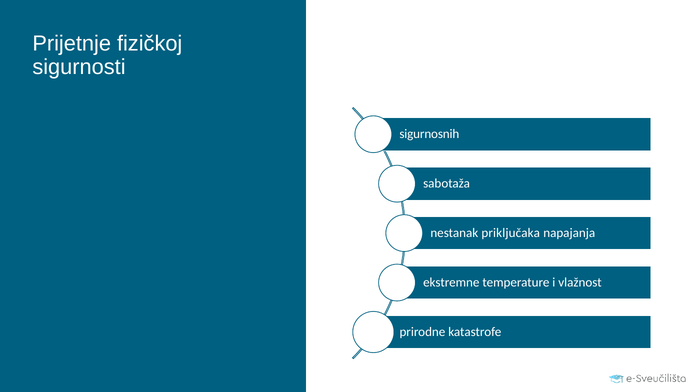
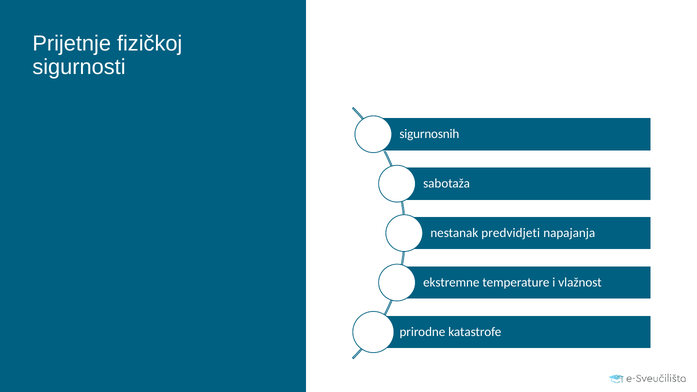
priključaka: priključaka -> predvidjeti
